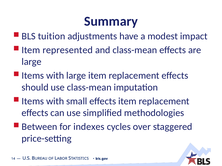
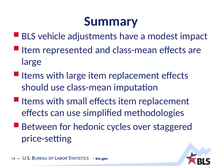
tuition: tuition -> vehicle
indexes: indexes -> hedonic
